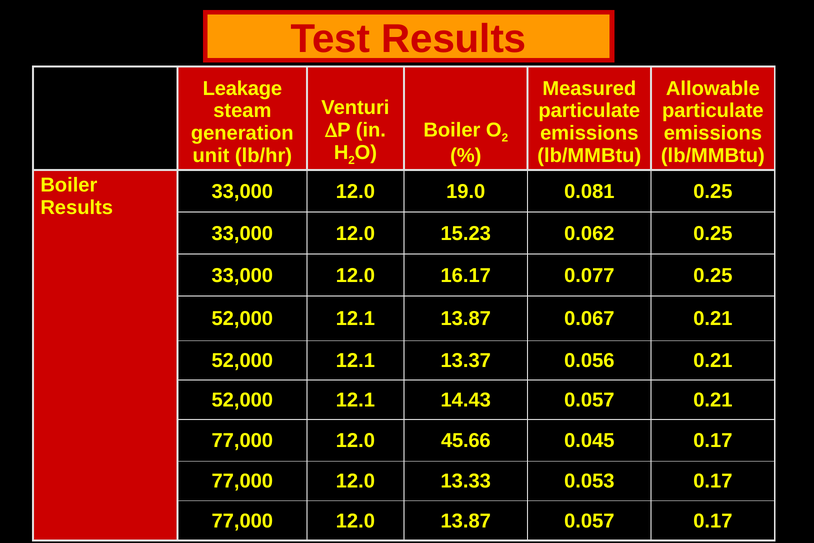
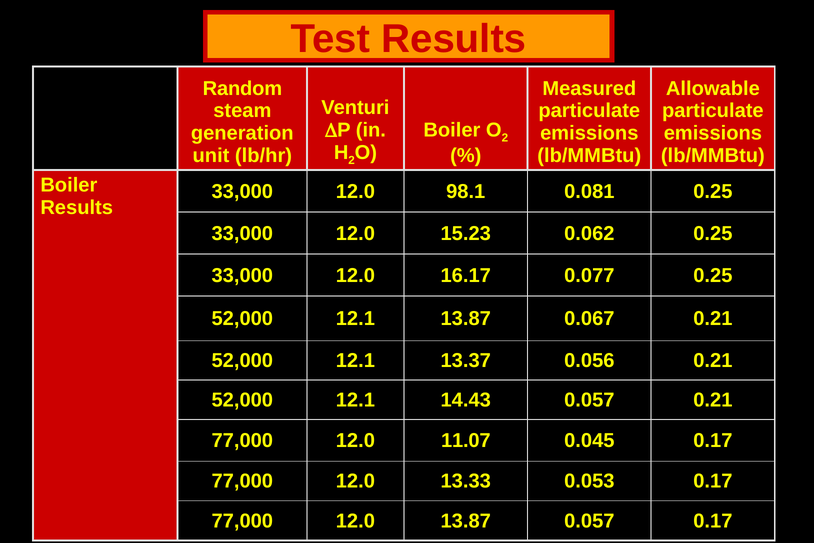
Leakage: Leakage -> Random
19.0: 19.0 -> 98.1
45.66: 45.66 -> 11.07
